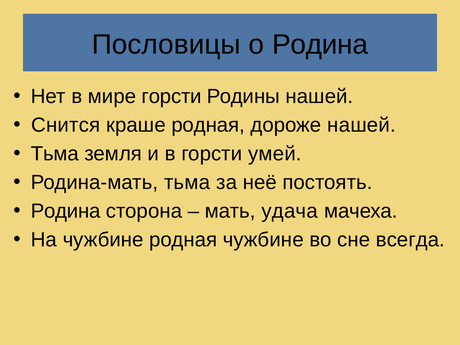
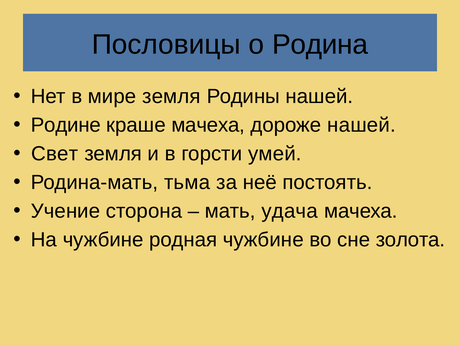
мире горсти: горсти -> земля
Снится: Снится -> Родине
краше родная: родная -> мачеха
Тьма at (55, 154): Тьма -> Свет
Родина at (66, 211): Родина -> Учение
всегда: всегда -> золота
